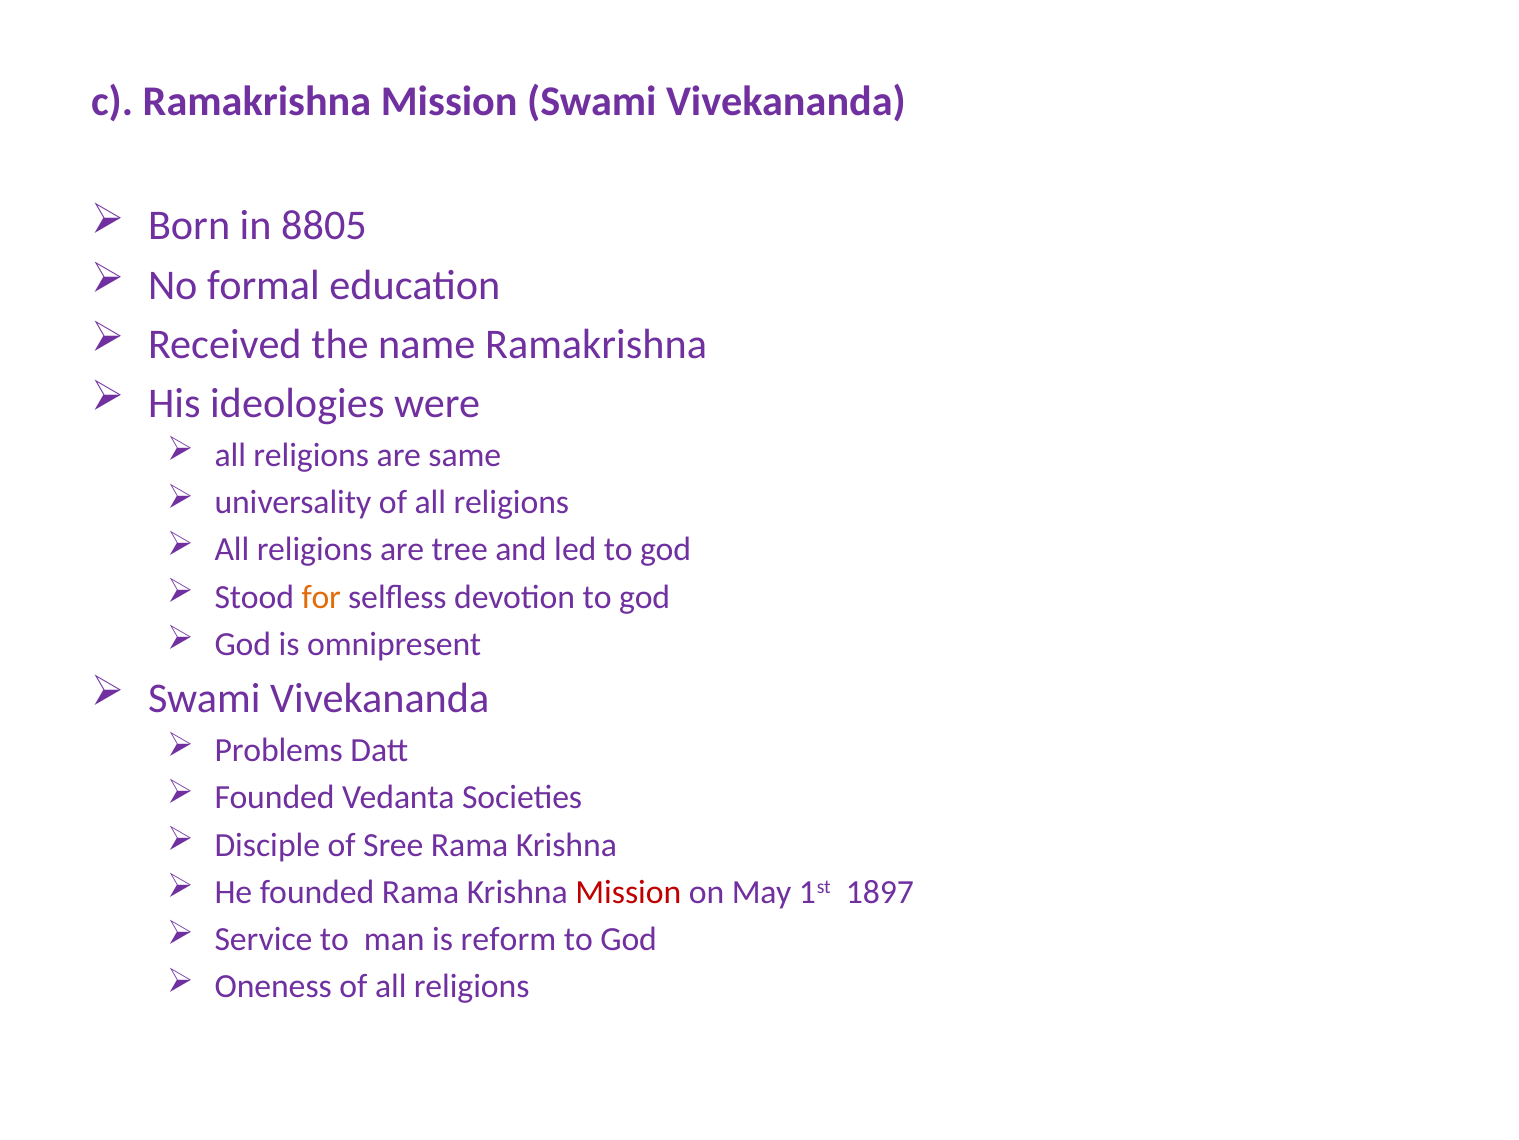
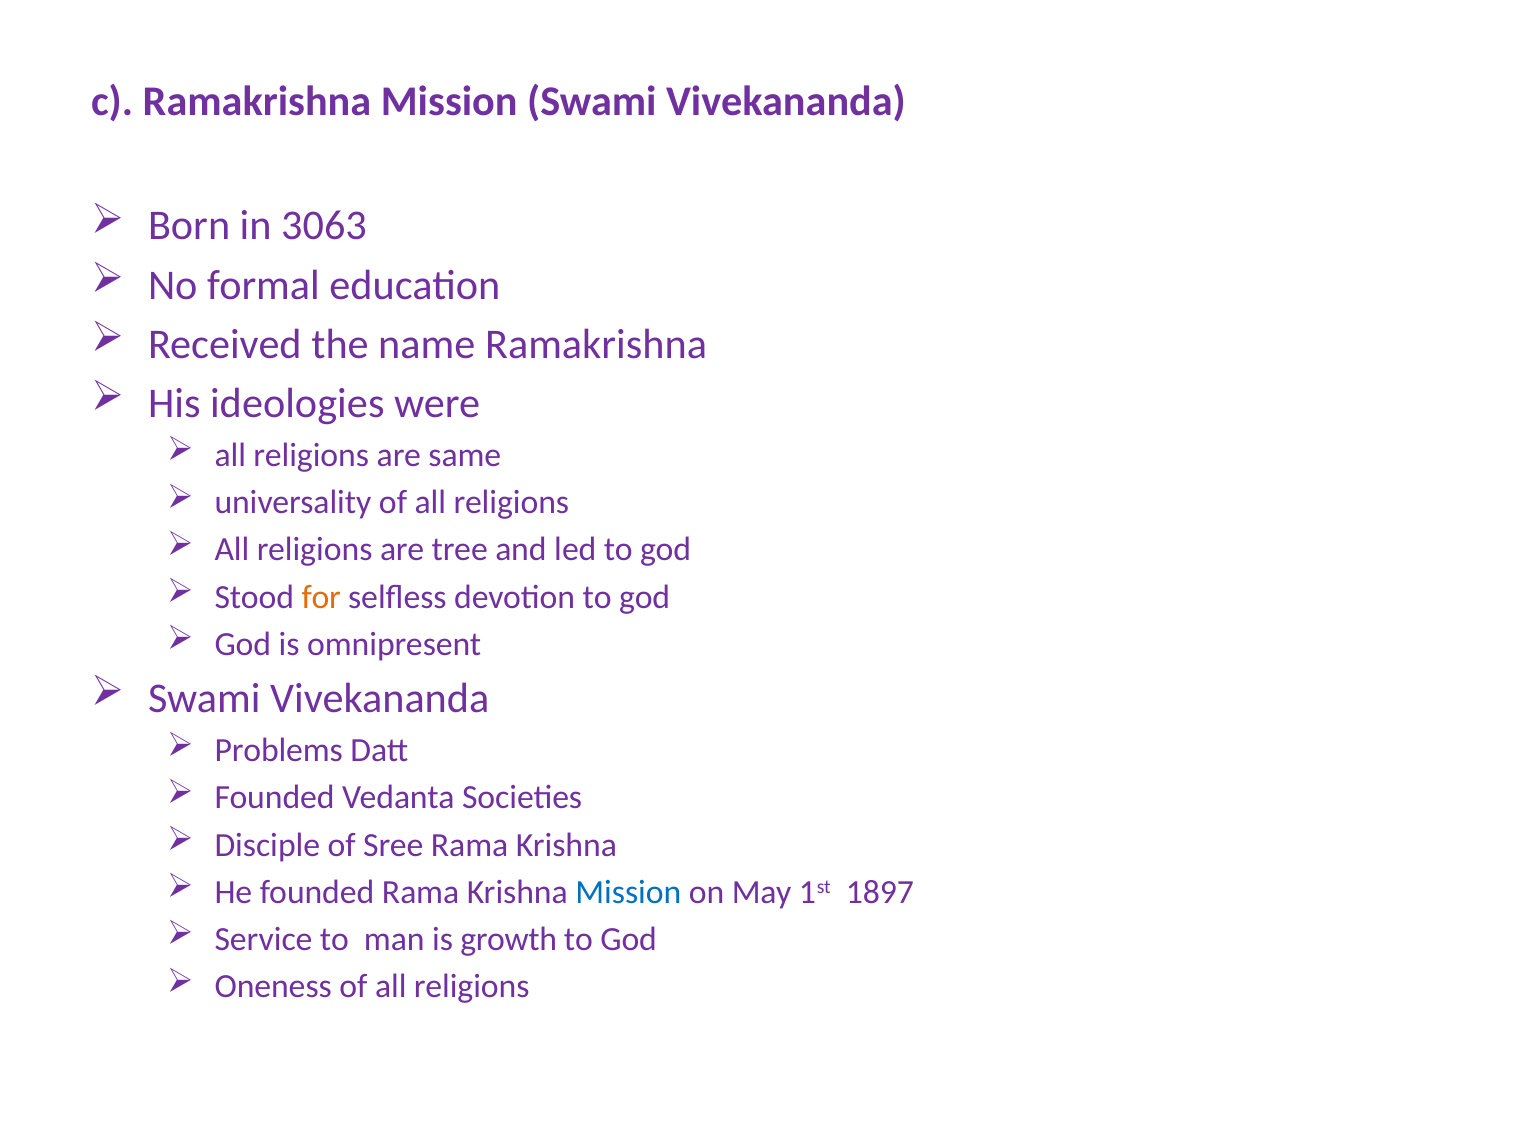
8805: 8805 -> 3063
Mission at (628, 892) colour: red -> blue
reform: reform -> growth
